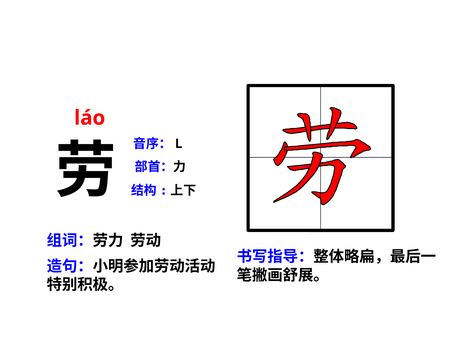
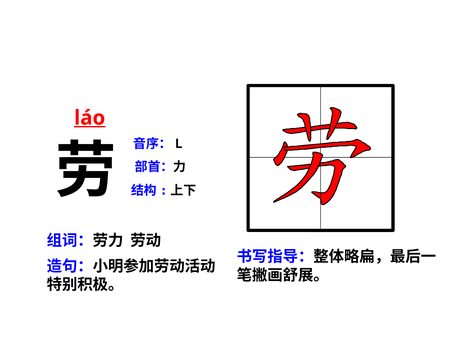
láo underline: none -> present
